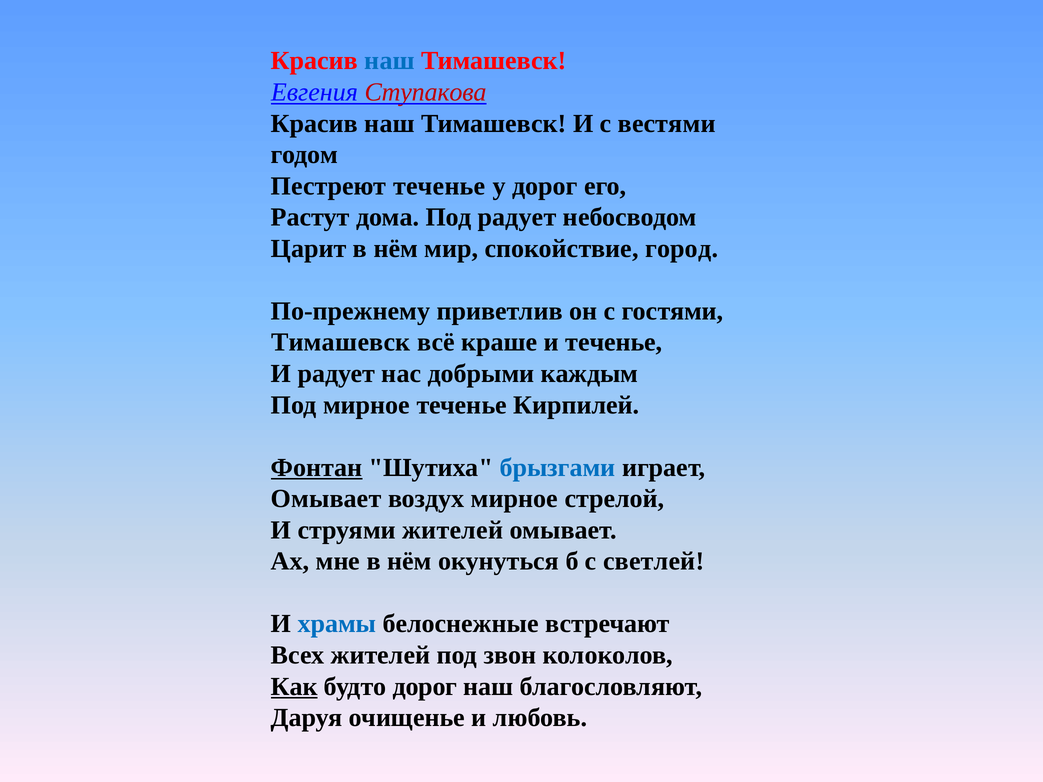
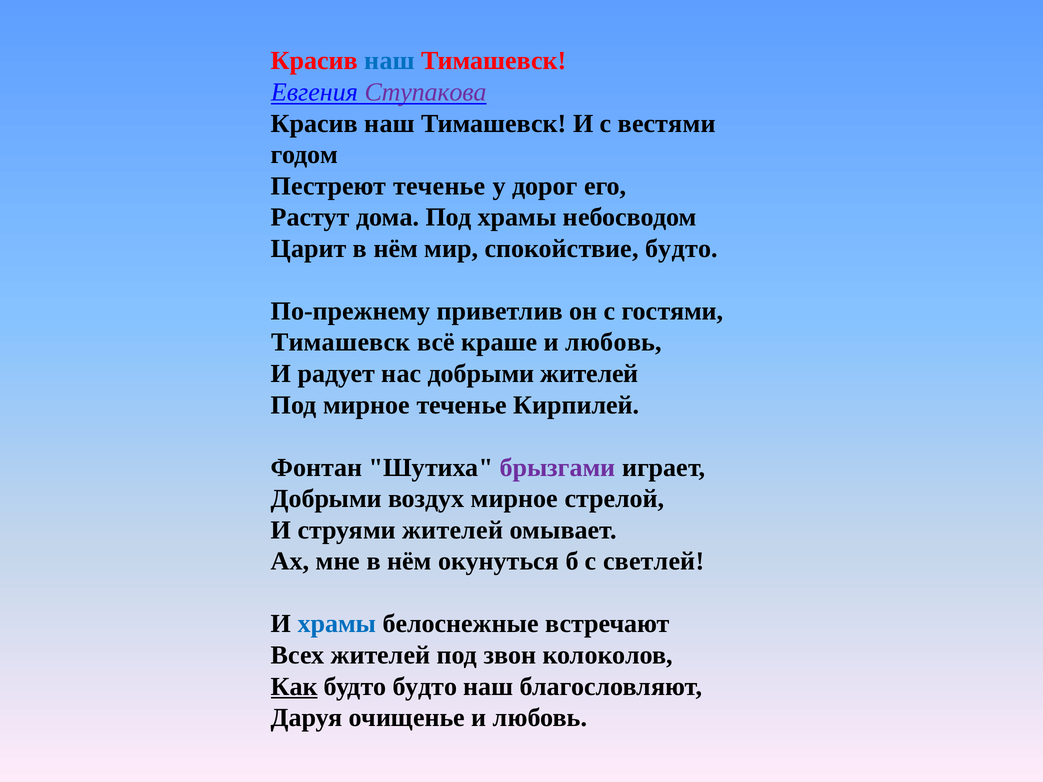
Ступакова colour: red -> purple
Под радует: радует -> храмы
спокойствие город: город -> будто
краше и теченье: теченье -> любовь
добрыми каждым: каждым -> жителей
Фонтан underline: present -> none
брызгами colour: blue -> purple
Омывает at (326, 499): Омывает -> Добрыми
будто дорог: дорог -> будто
